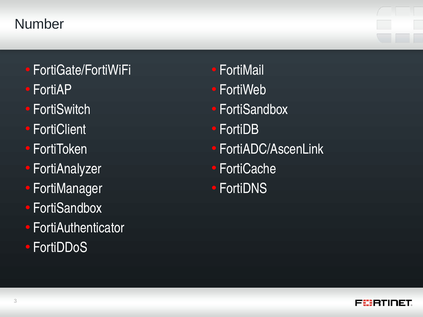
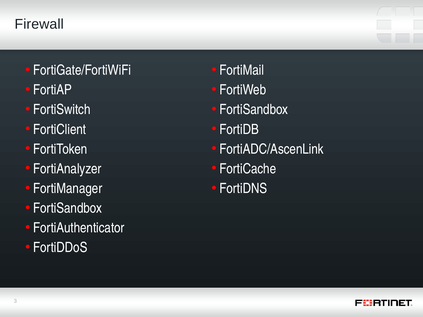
Number: Number -> Firewall
